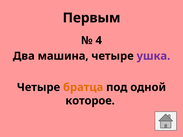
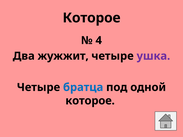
Первым at (92, 18): Первым -> Которое
машина: машина -> жужжит
братца colour: orange -> blue
